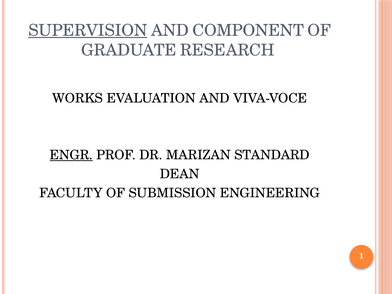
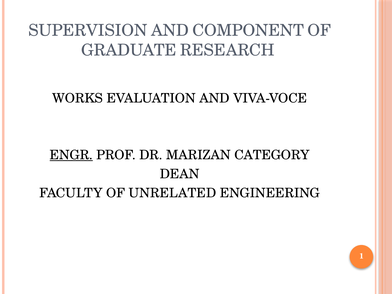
SUPERVISION underline: present -> none
STANDARD: STANDARD -> CATEGORY
SUBMISSION: SUBMISSION -> UNRELATED
